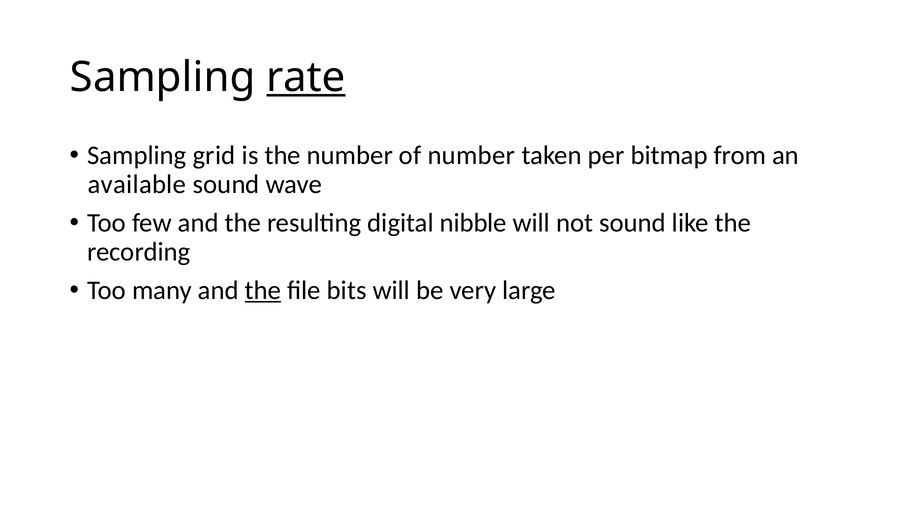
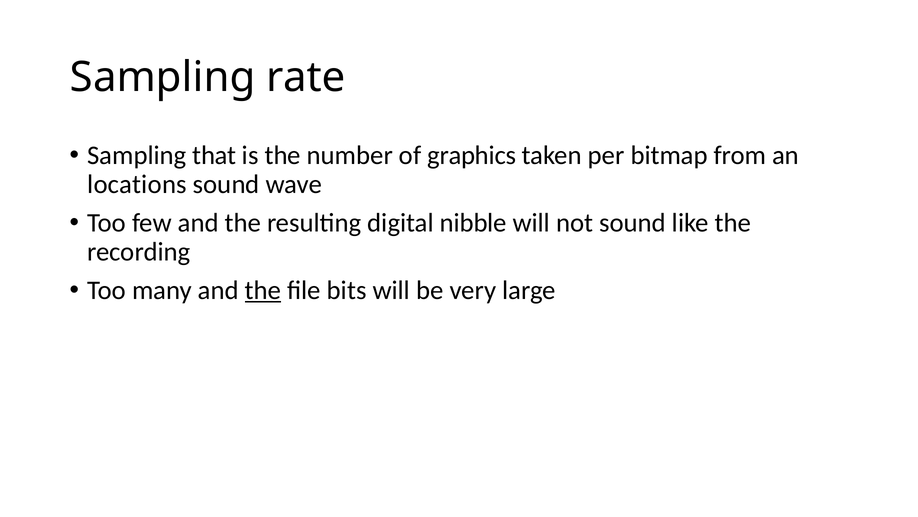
rate underline: present -> none
grid: grid -> that
of number: number -> graphics
available: available -> locations
